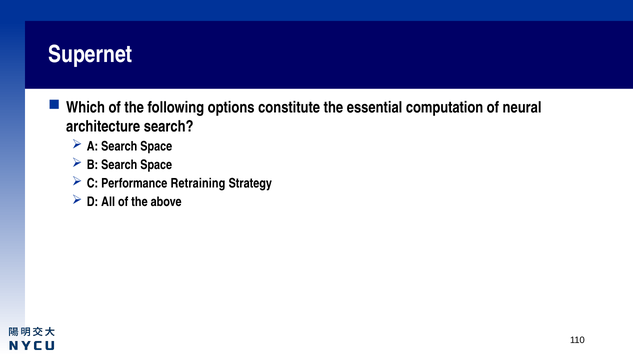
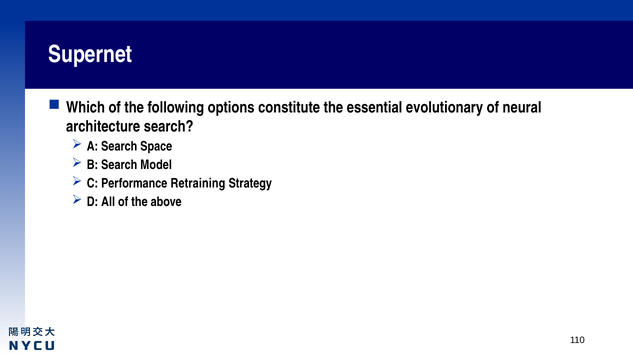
computation: computation -> evolutionary
B Search Space: Space -> Model
